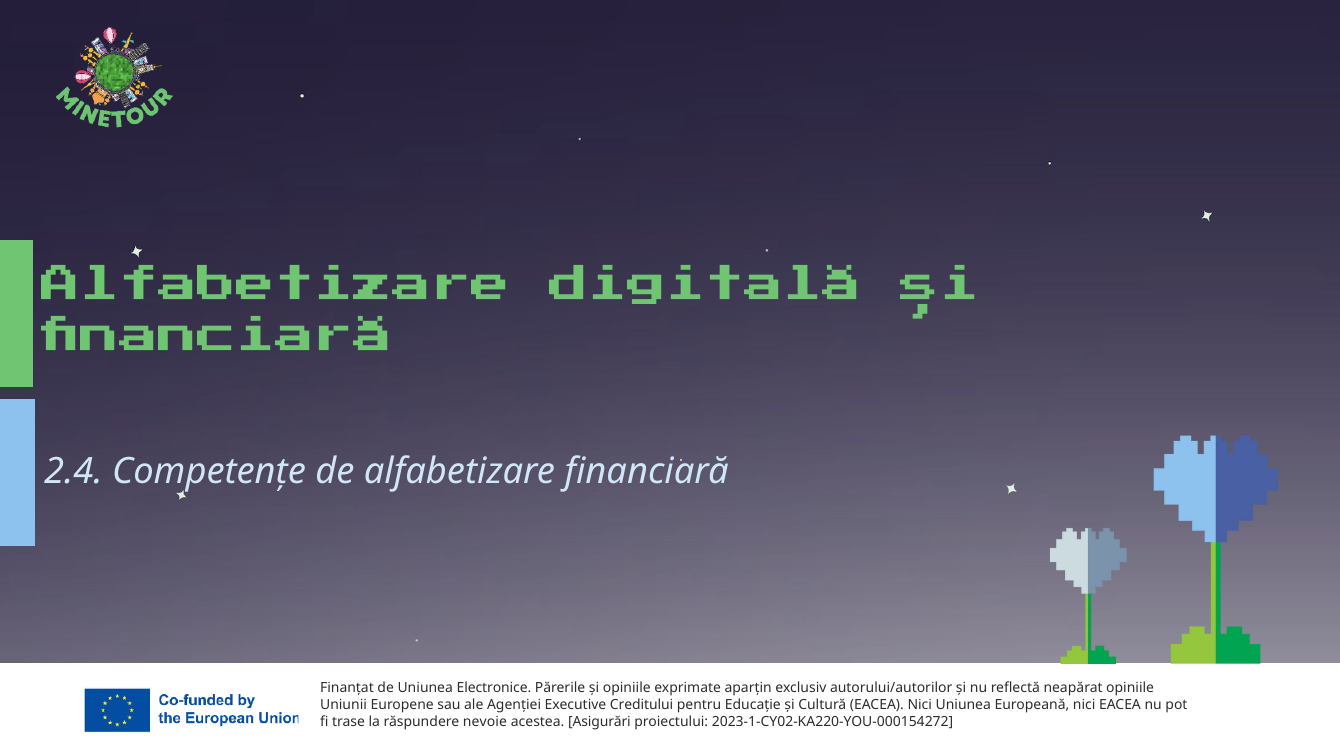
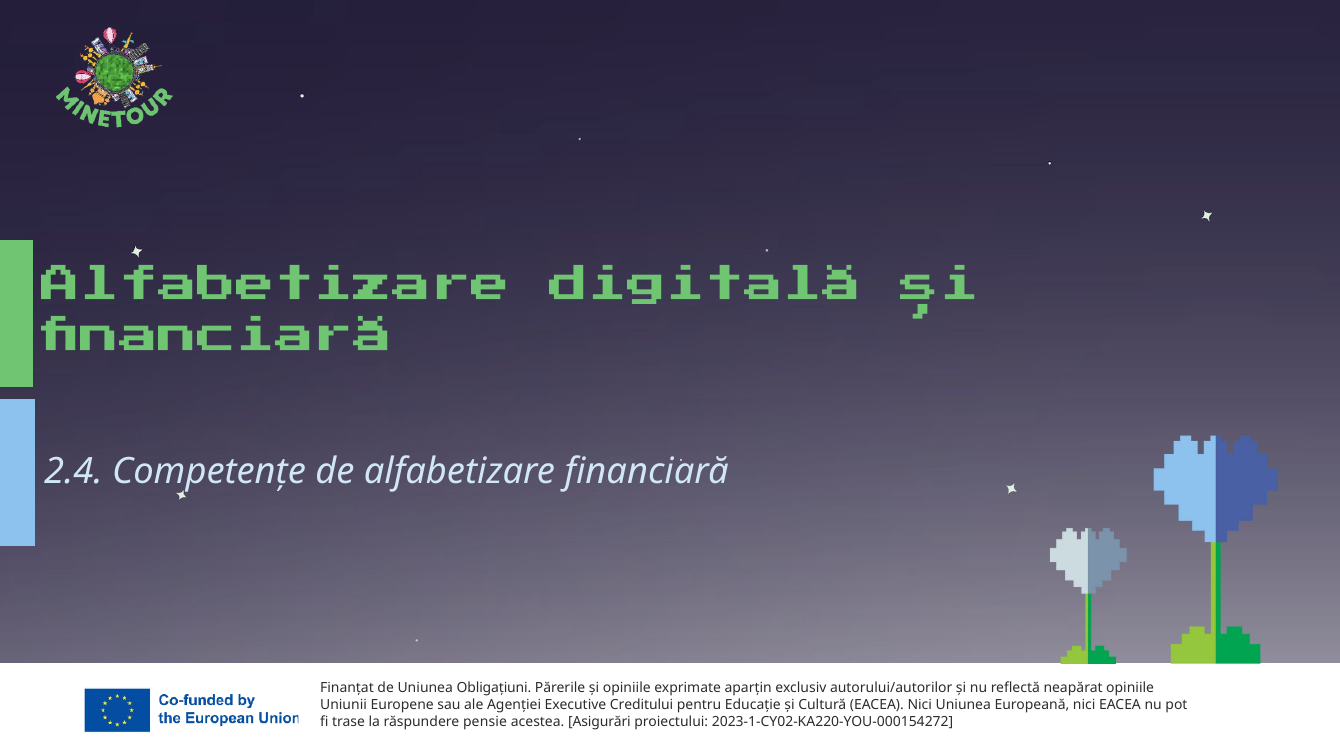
Electronice: Electronice -> Obligațiuni
nevoie: nevoie -> pensie
